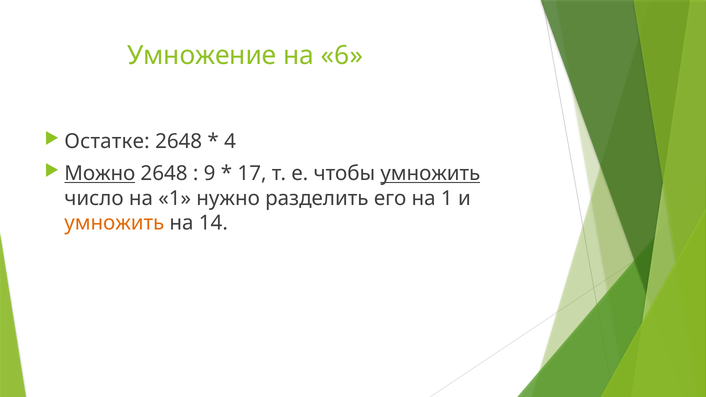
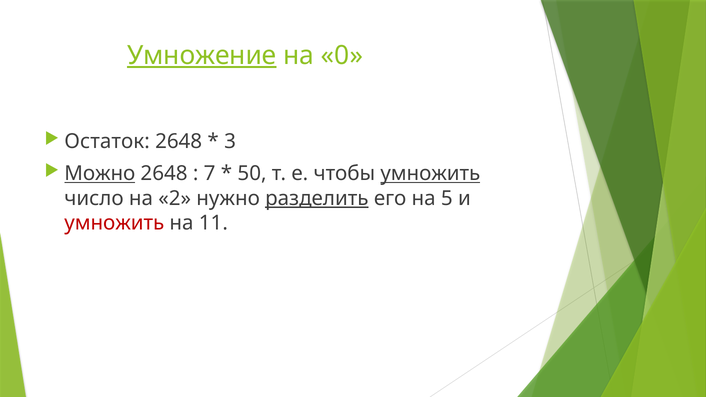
Умножение underline: none -> present
6: 6 -> 0
Остатке: Остатке -> Остаток
4: 4 -> 3
9: 9 -> 7
17: 17 -> 50
число на 1: 1 -> 2
разделить underline: none -> present
его на 1: 1 -> 5
умножить at (114, 223) colour: orange -> red
14: 14 -> 11
